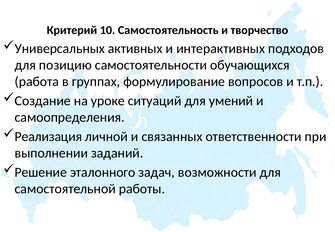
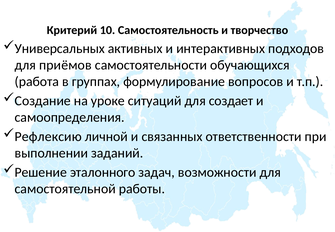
позицию: позицию -> приёмов
умений: умений -> создает
Реализация: Реализация -> Рефлексию
